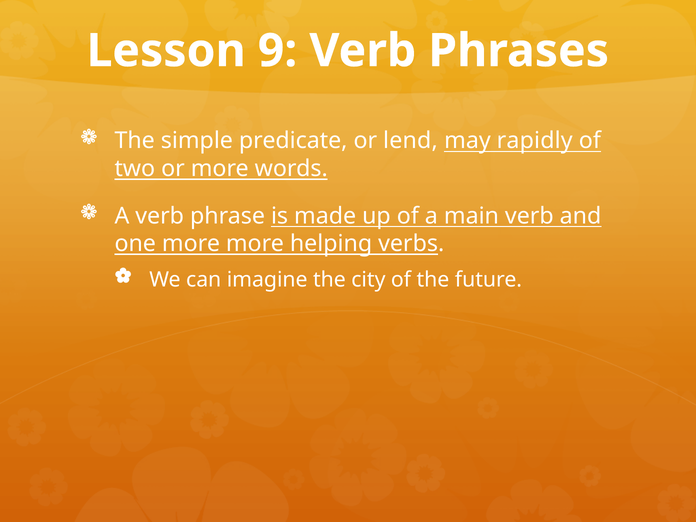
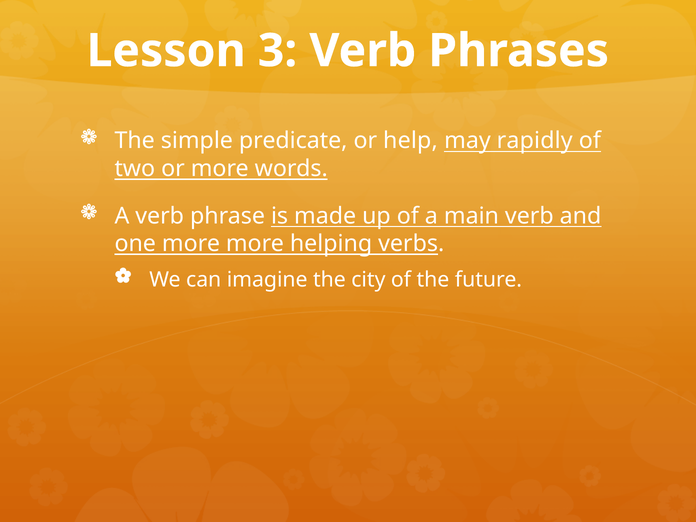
9: 9 -> 3
lend: lend -> help
